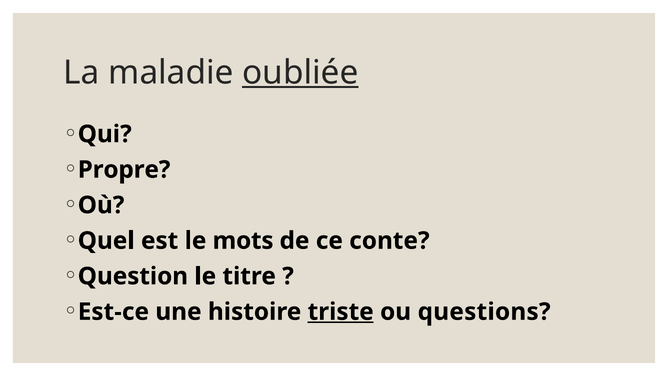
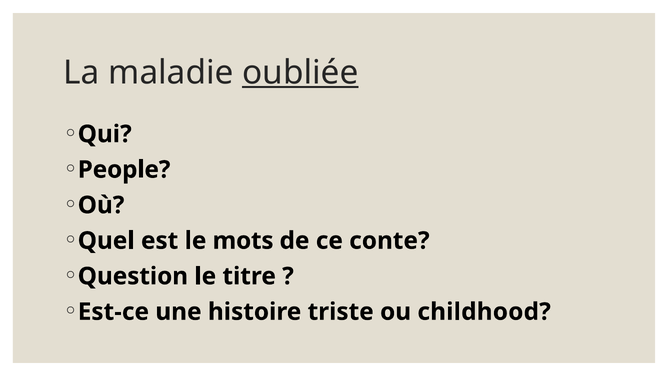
Propre: Propre -> People
triste underline: present -> none
questions: questions -> childhood
